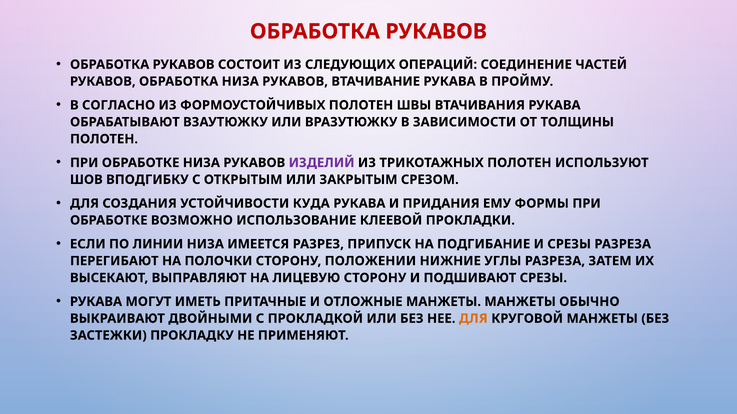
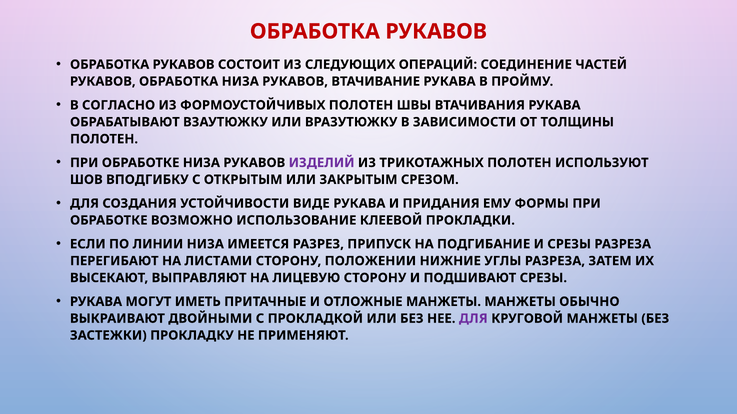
КУДА: КУДА -> ВИДЕ
ПОЛОЧКИ: ПОЛОЧКИ -> ЛИСТАМИ
ДЛЯ at (473, 319) colour: orange -> purple
